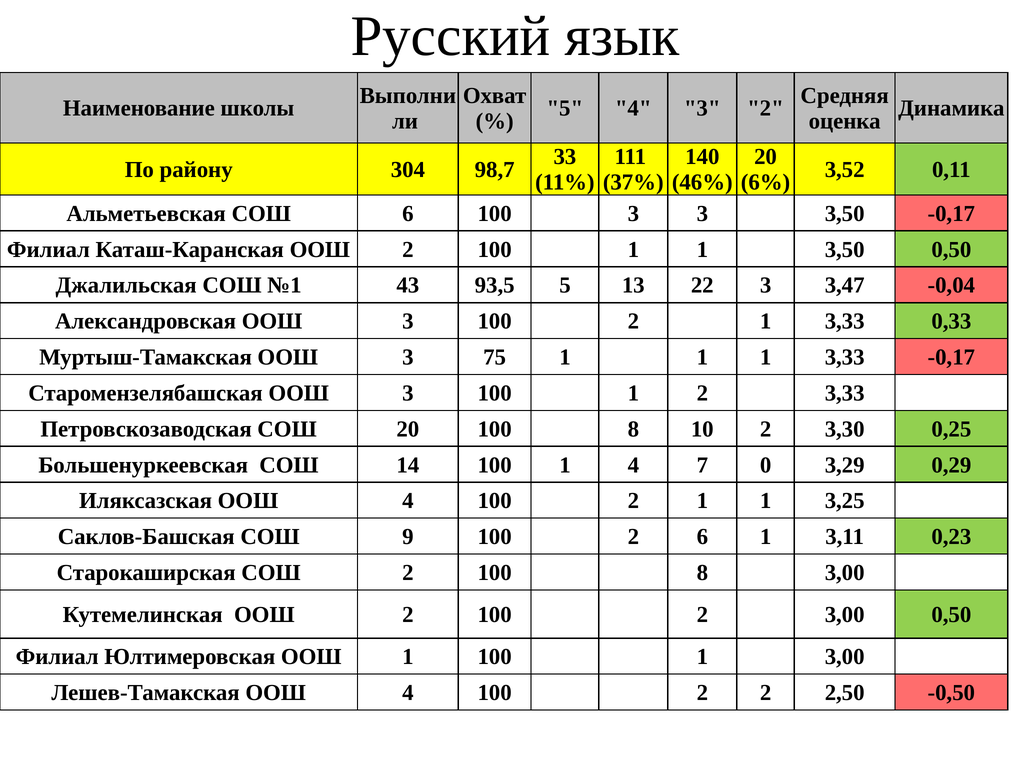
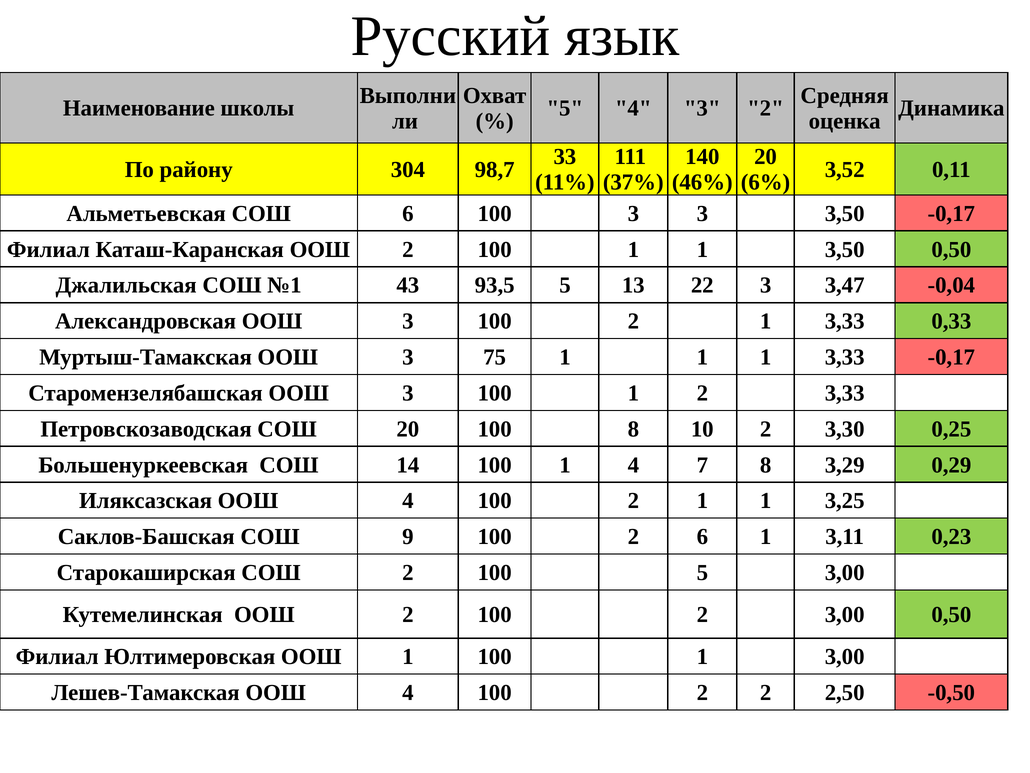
7 0: 0 -> 8
2 100 8: 8 -> 5
